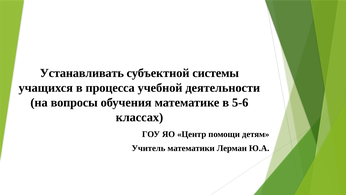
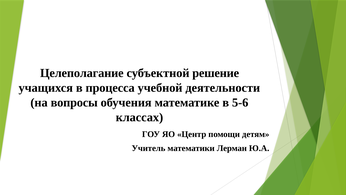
Устанавливать: Устанавливать -> Целеполагание
системы: системы -> решение
